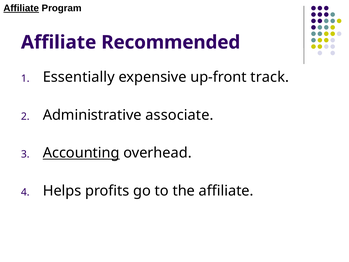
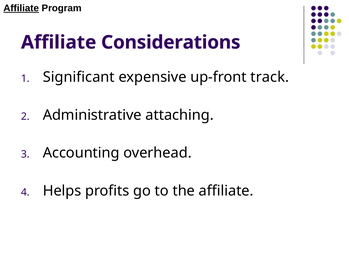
Recommended: Recommended -> Considerations
Essentially: Essentially -> Significant
associate: associate -> attaching
Accounting underline: present -> none
